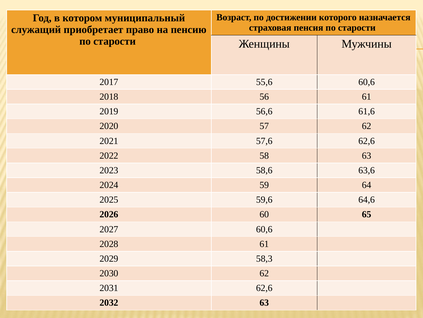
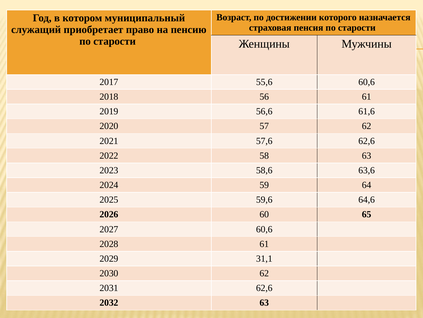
58,3: 58,3 -> 31,1
